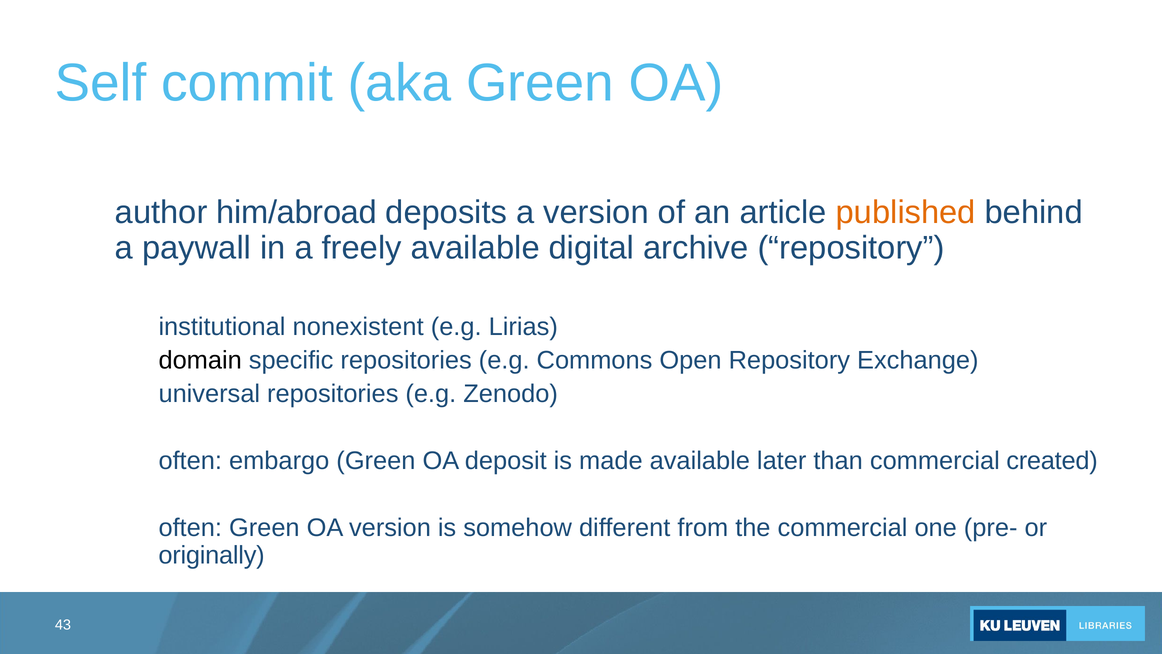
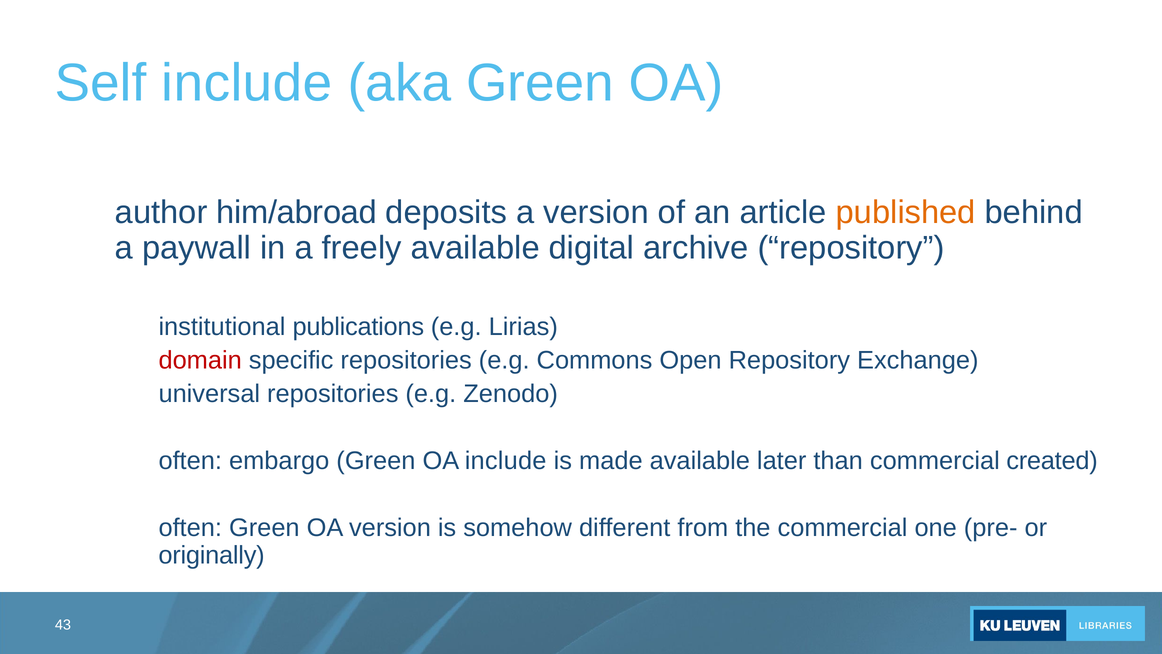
Self commit: commit -> include
nonexistent: nonexistent -> publications
domain colour: black -> red
OA deposit: deposit -> include
